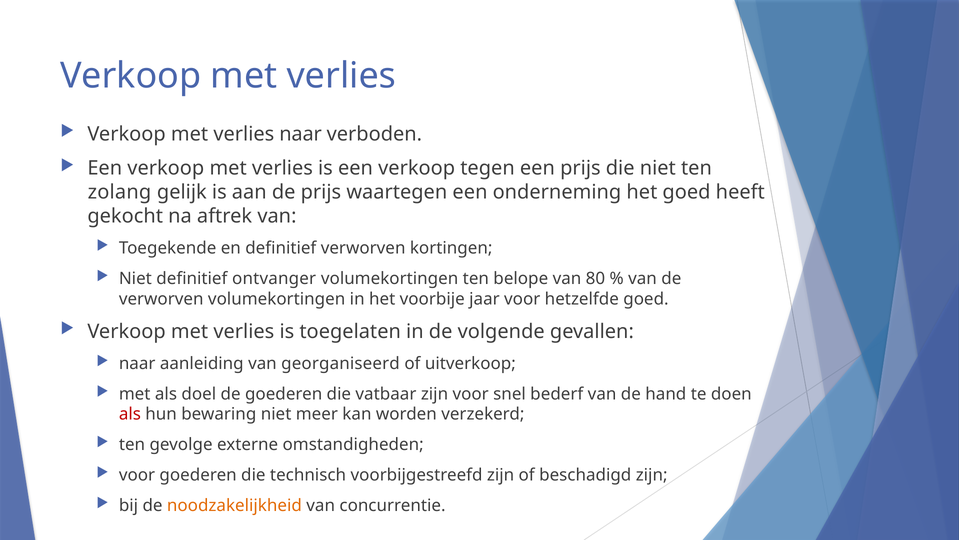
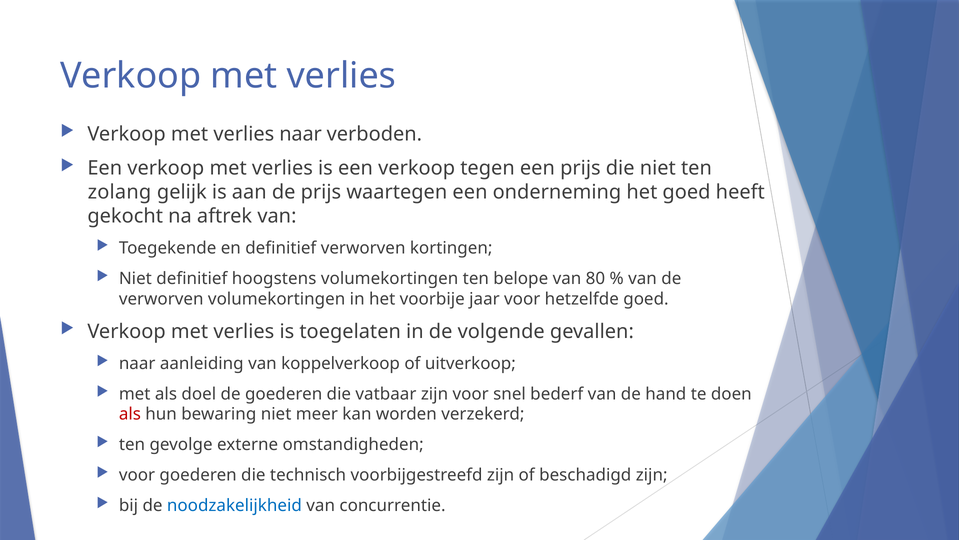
ontvanger: ontvanger -> hoogstens
georganiseerd: georganiseerd -> koppelverkoop
noodzakelijkheid colour: orange -> blue
